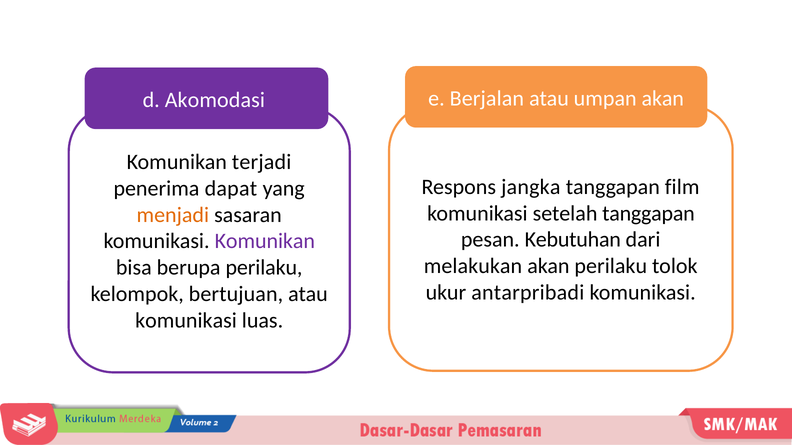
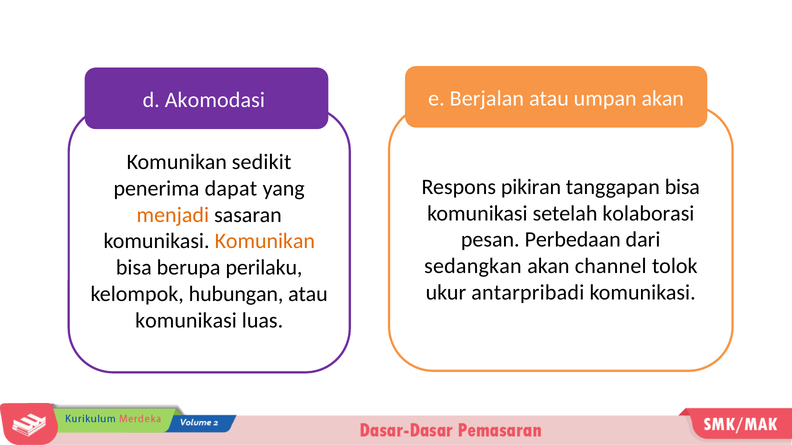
terjadi: terjadi -> sedikit
jangka: jangka -> pikiran
tanggapan film: film -> bisa
setelah tanggapan: tanggapan -> kolaborasi
Kebutuhan: Kebutuhan -> Perbedaan
Komunikan at (265, 241) colour: purple -> orange
melakukan: melakukan -> sedangkan
akan perilaku: perilaku -> channel
bertujuan: bertujuan -> hubungan
